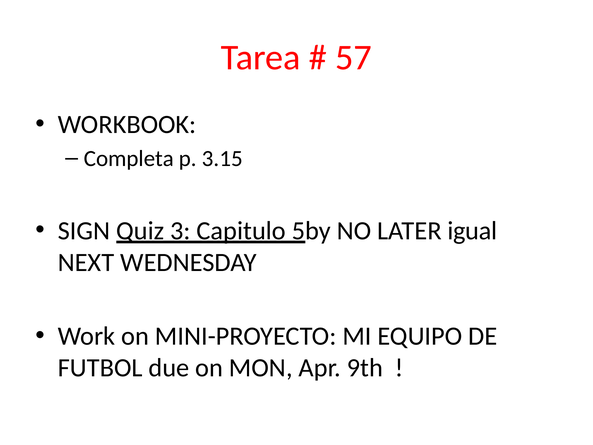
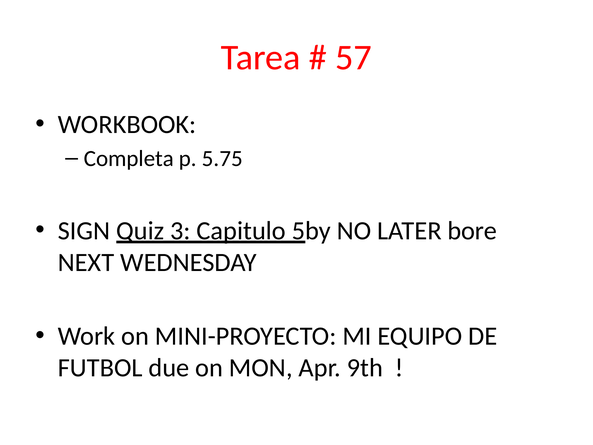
3.15: 3.15 -> 5.75
igual: igual -> bore
